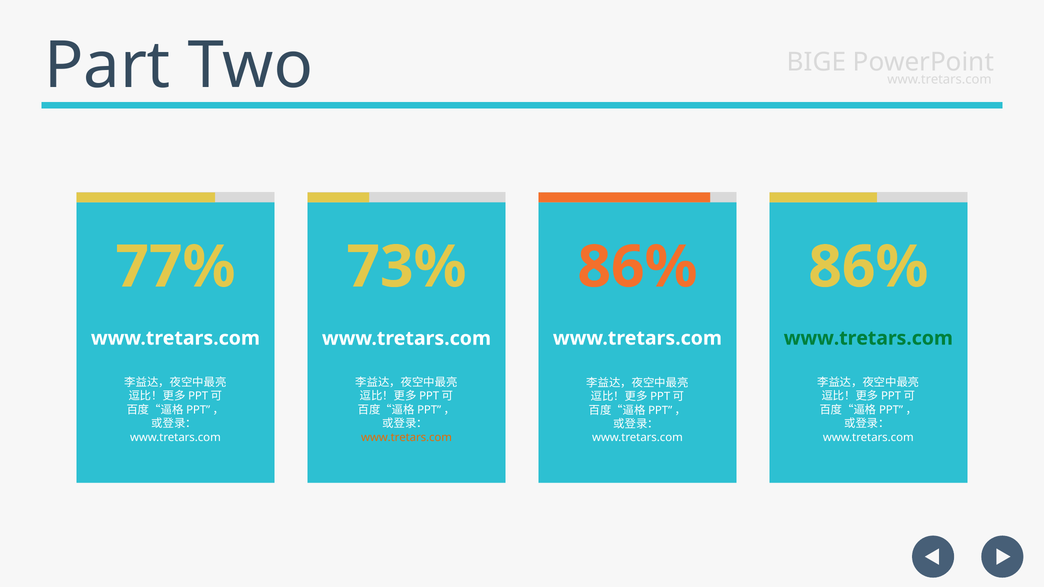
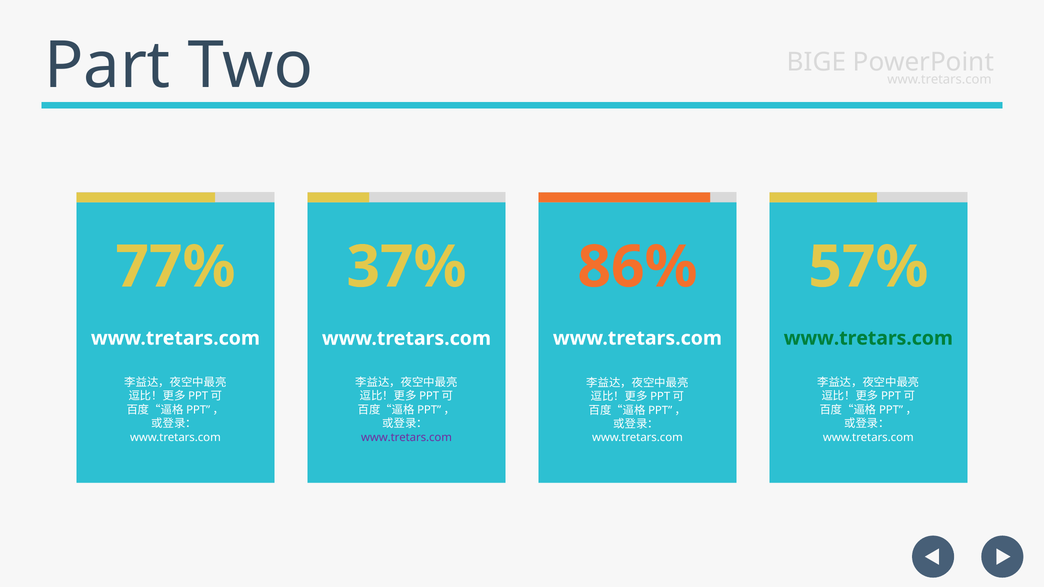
73%: 73% -> 37%
86% 86%: 86% -> 57%
www.tretars.com at (406, 437) colour: orange -> purple
